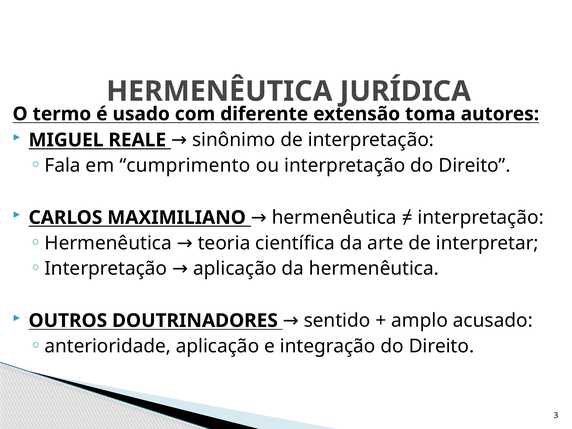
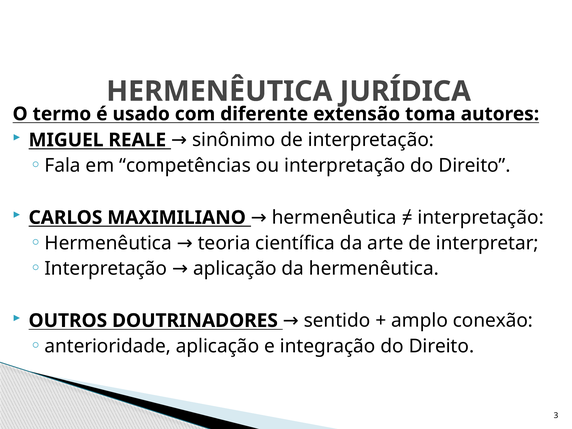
cumprimento: cumprimento -> competências
acusado: acusado -> conexão
